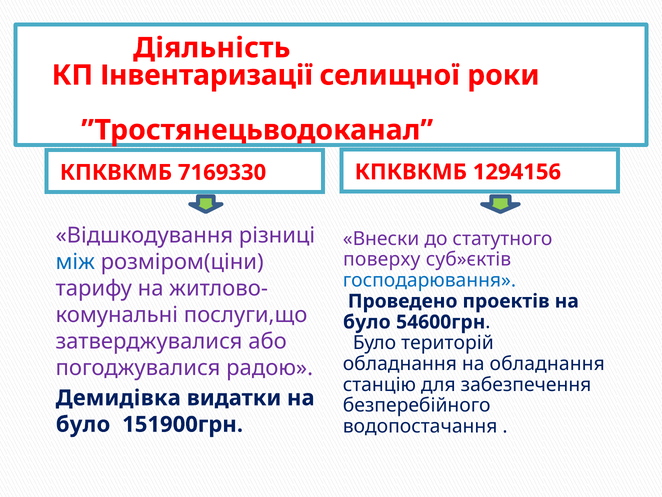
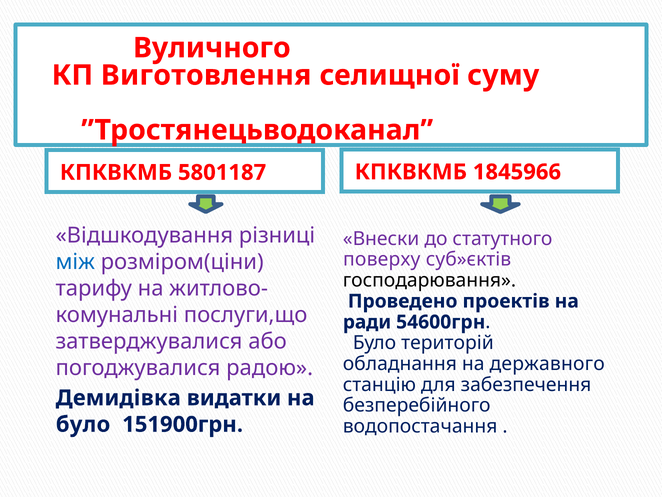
Діяльність: Діяльність -> Вуличного
Інвентаризації: Інвентаризації -> Виготовлення
роки: роки -> суму
7169330: 7169330 -> 5801187
1294156: 1294156 -> 1845966
господарювання colour: blue -> black
було at (367, 322): було -> ради
на обладнання: обладнання -> державного
